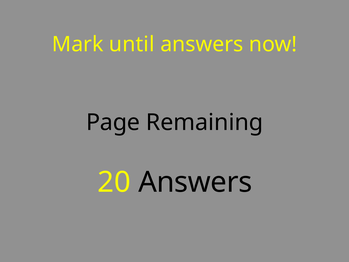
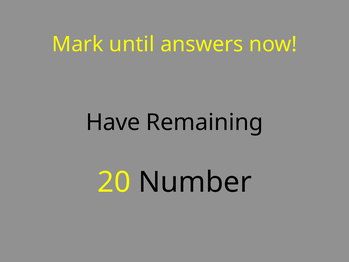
Page: Page -> Have
20 Answers: Answers -> Number
